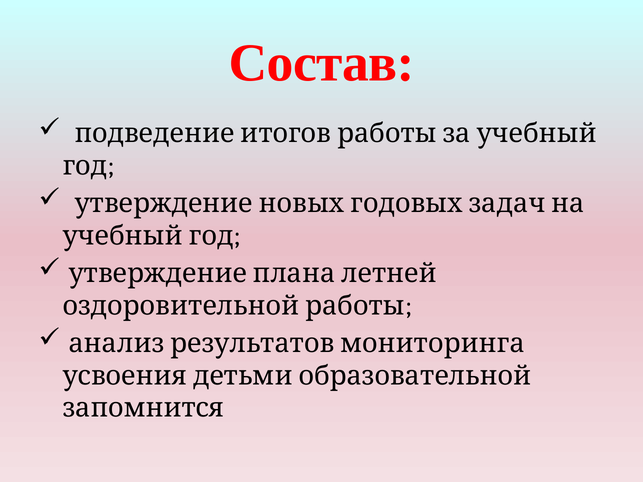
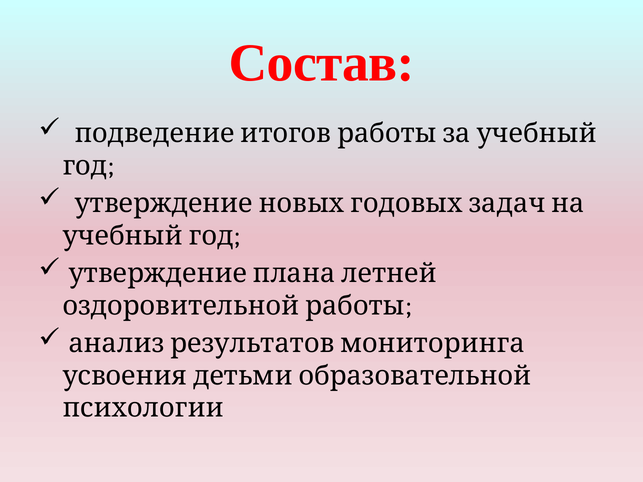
запомнится: запомнится -> психологии
